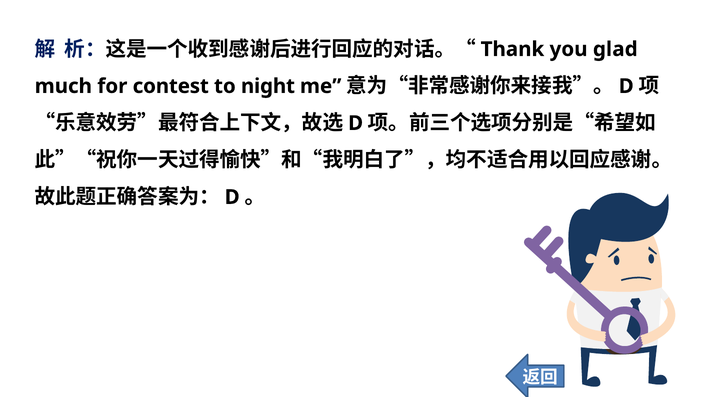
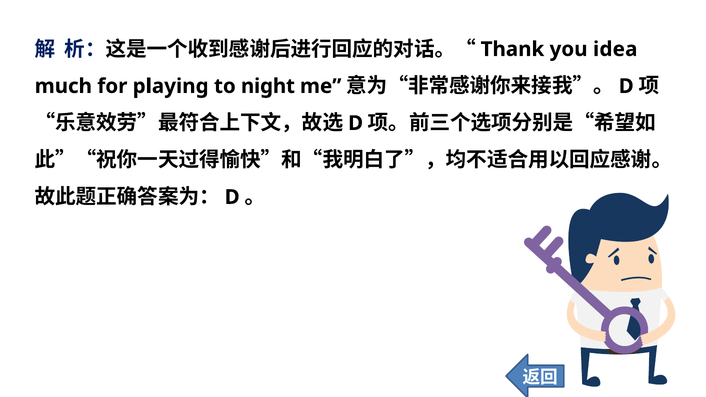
glad: glad -> idea
contest: contest -> playing
